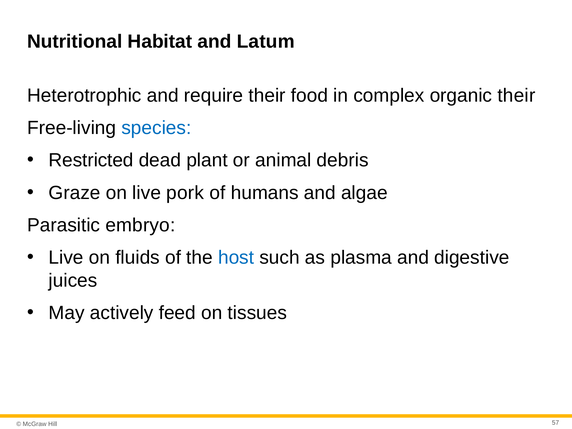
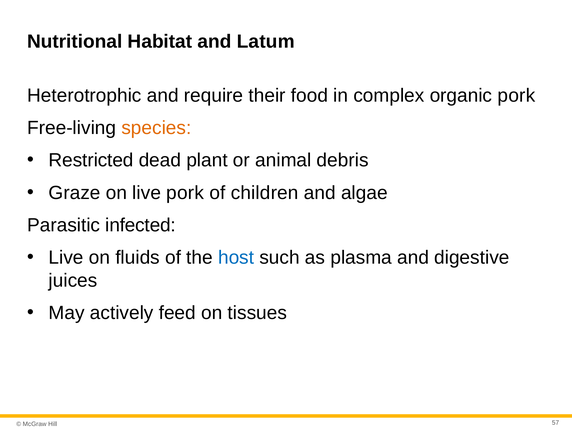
organic their: their -> pork
species colour: blue -> orange
humans: humans -> children
embryo: embryo -> infected
